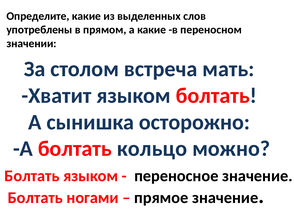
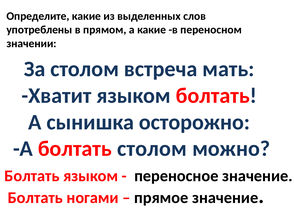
болтать кольцо: кольцо -> столом
